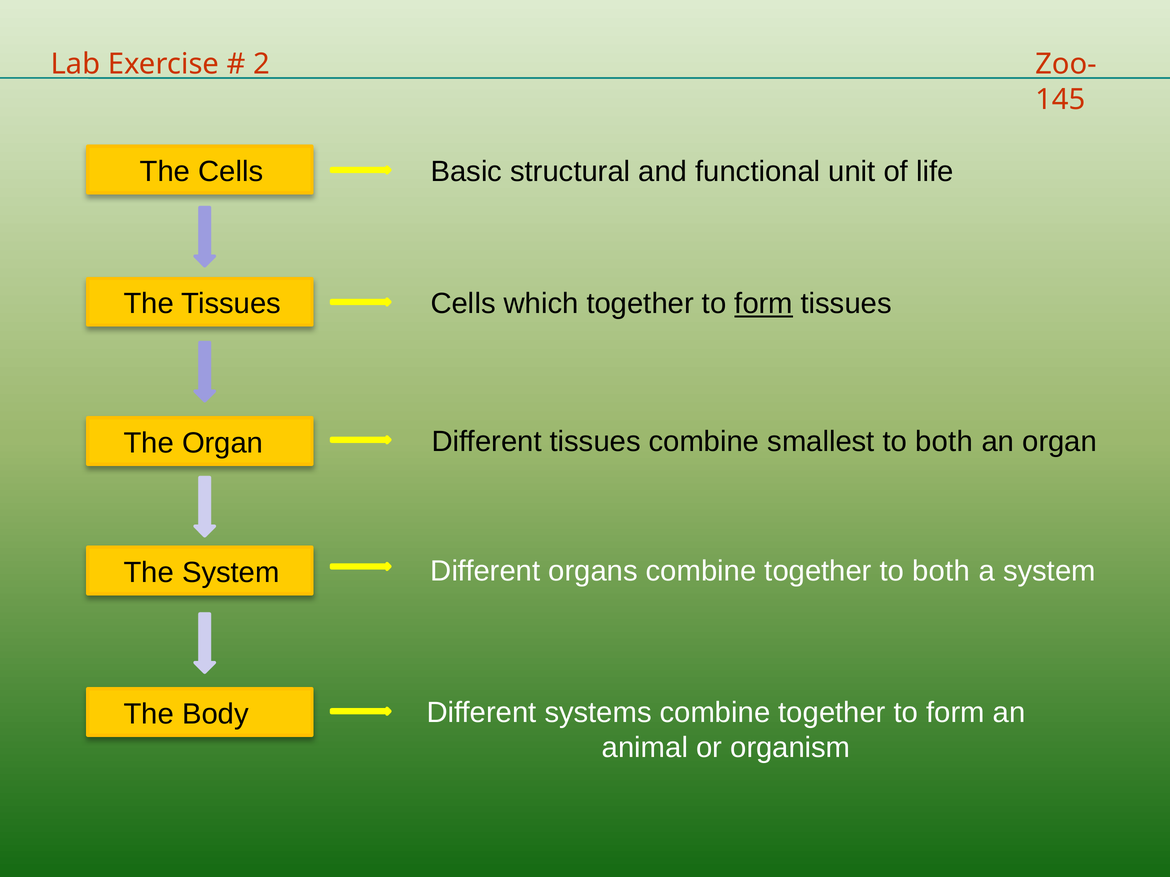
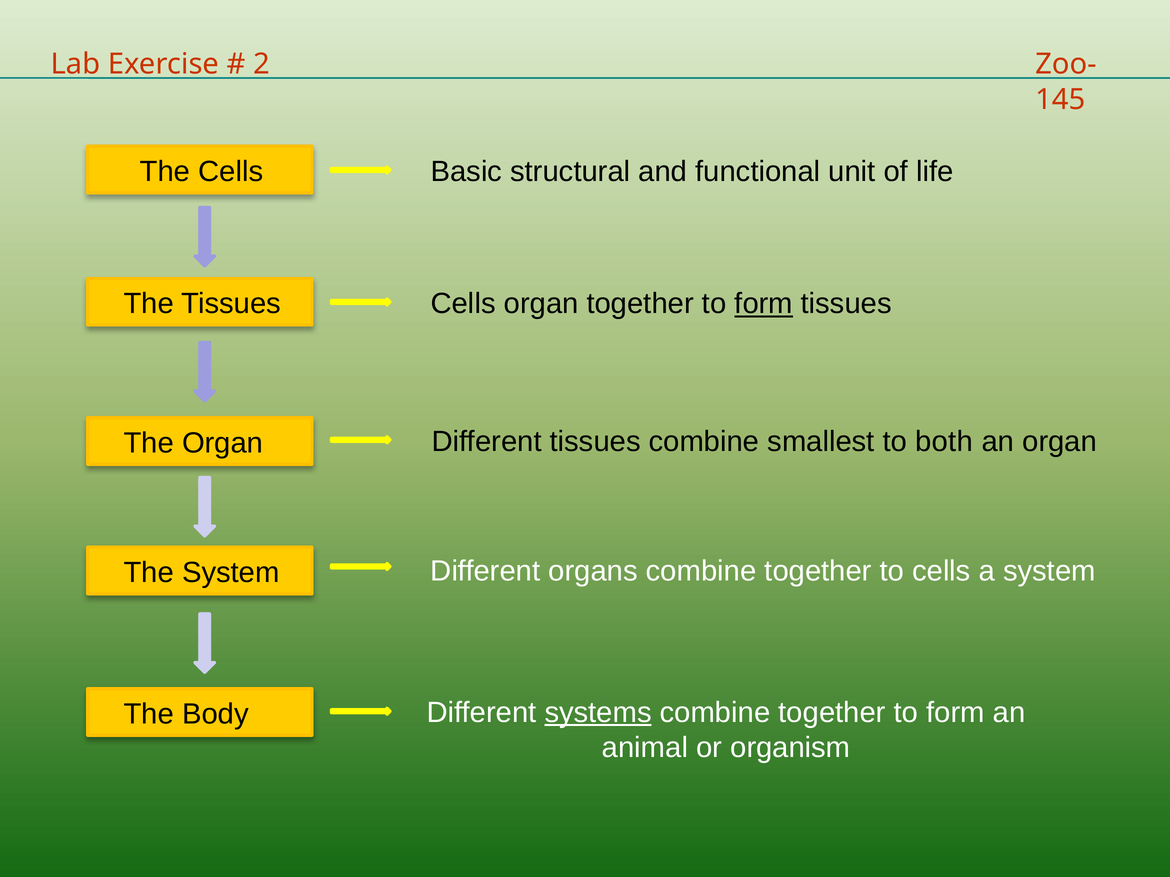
Cells which: which -> organ
together to both: both -> cells
systems underline: none -> present
